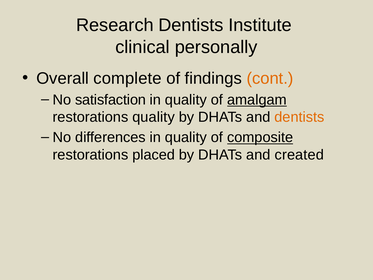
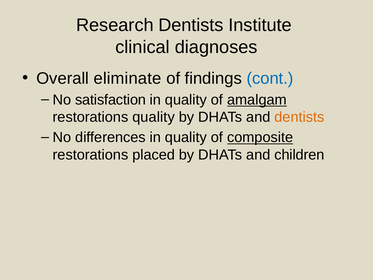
personally: personally -> diagnoses
complete: complete -> eliminate
cont colour: orange -> blue
created: created -> children
